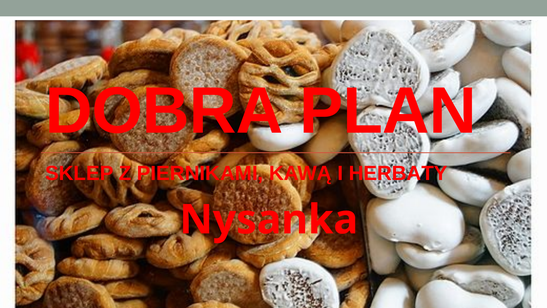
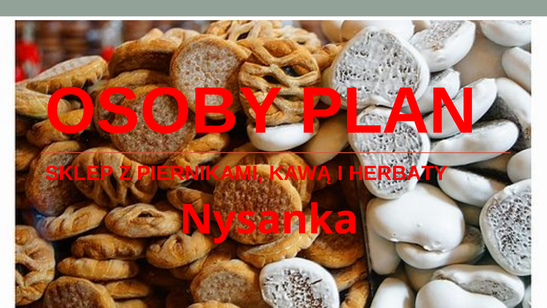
DOBRA: DOBRA -> OSOBY
